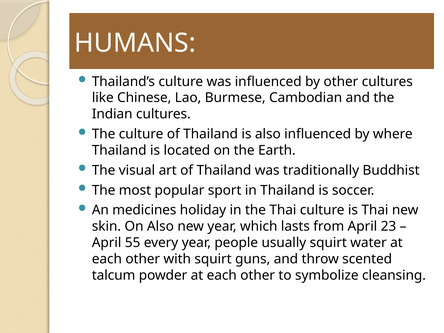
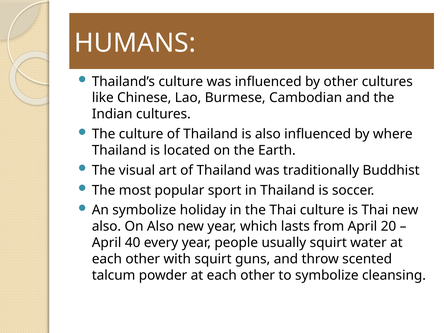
An medicines: medicines -> symbolize
skin at (106, 226): skin -> also
23: 23 -> 20
55: 55 -> 40
